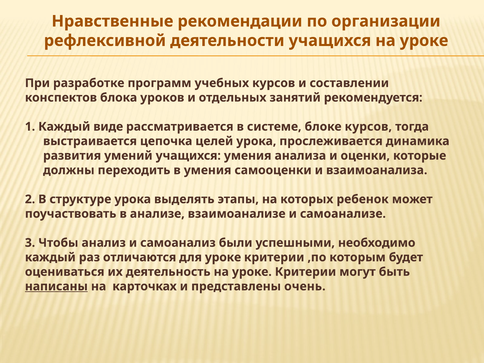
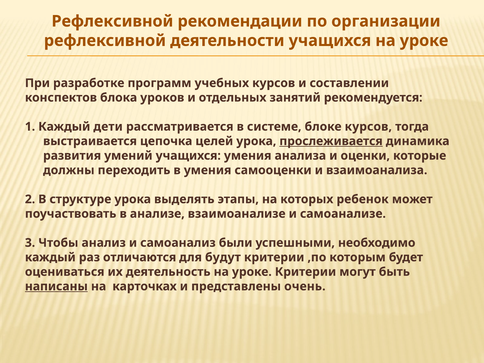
Нравственные at (112, 21): Нравственные -> Рефлексивной
виде: виде -> дети
прослеживается underline: none -> present
для уроке: уроке -> будут
